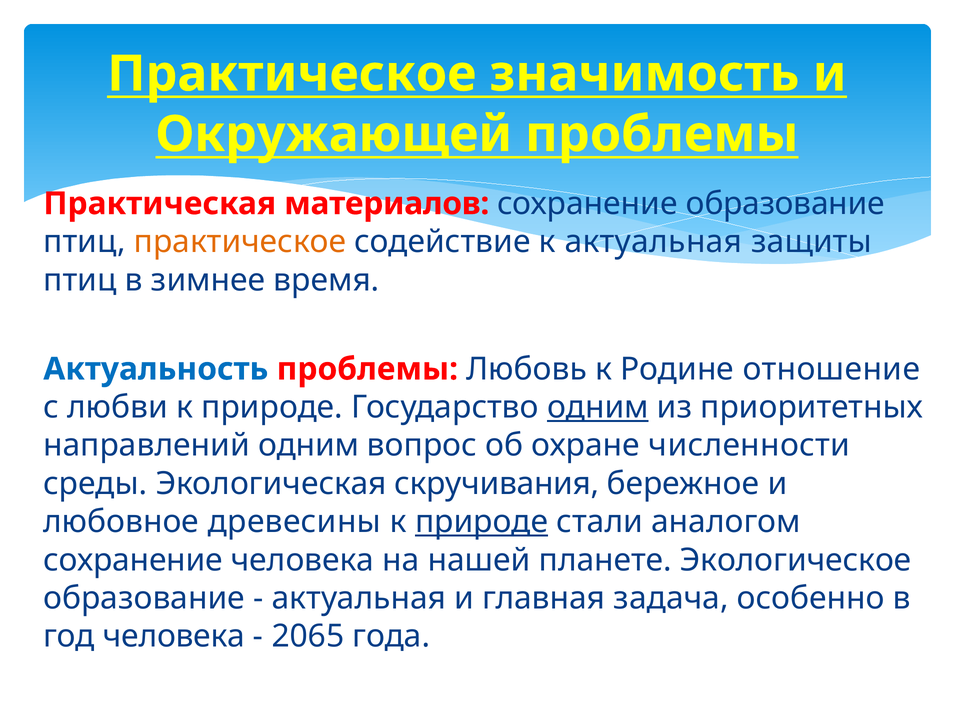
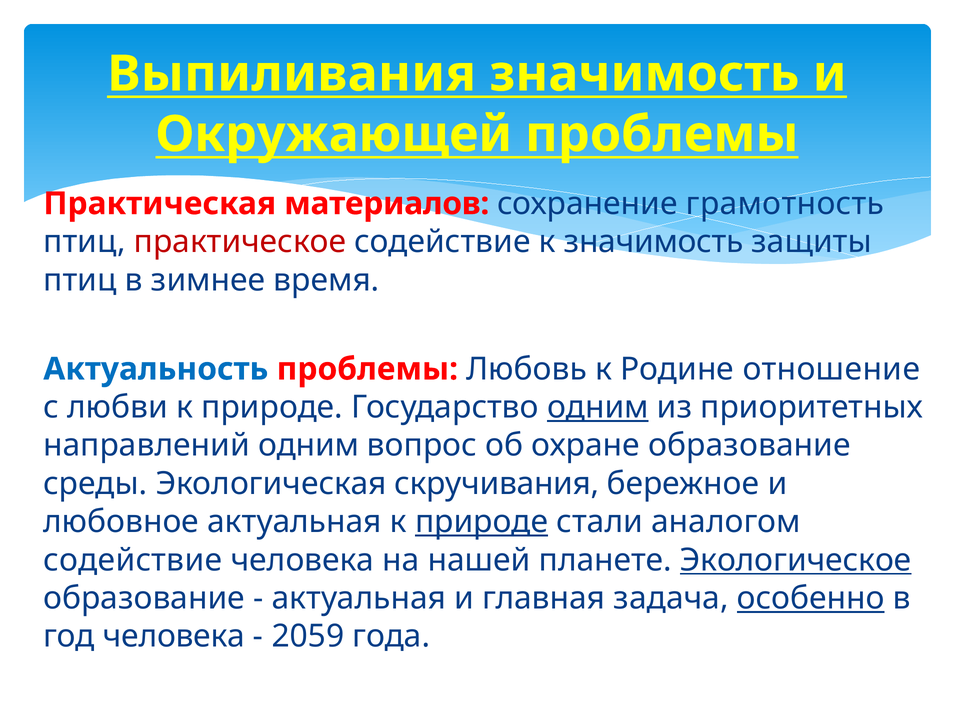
Практическое at (292, 74): Практическое -> Выпиливания
сохранение образование: образование -> грамотность
практическое at (240, 242) colour: orange -> red
к актуальная: актуальная -> значимость
охране численности: численности -> образование
любовное древесины: древесины -> актуальная
сохранение at (133, 560): сохранение -> содействие
Экологическое underline: none -> present
особенно underline: none -> present
2065: 2065 -> 2059
